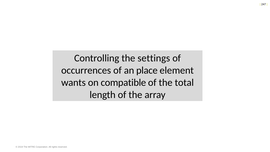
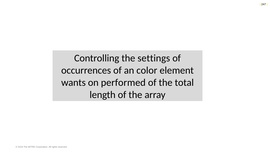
place: place -> color
compatible: compatible -> performed
